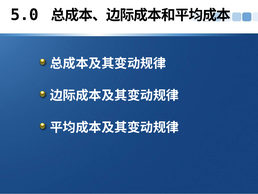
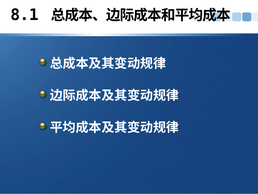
5.0: 5.0 -> 8.1
